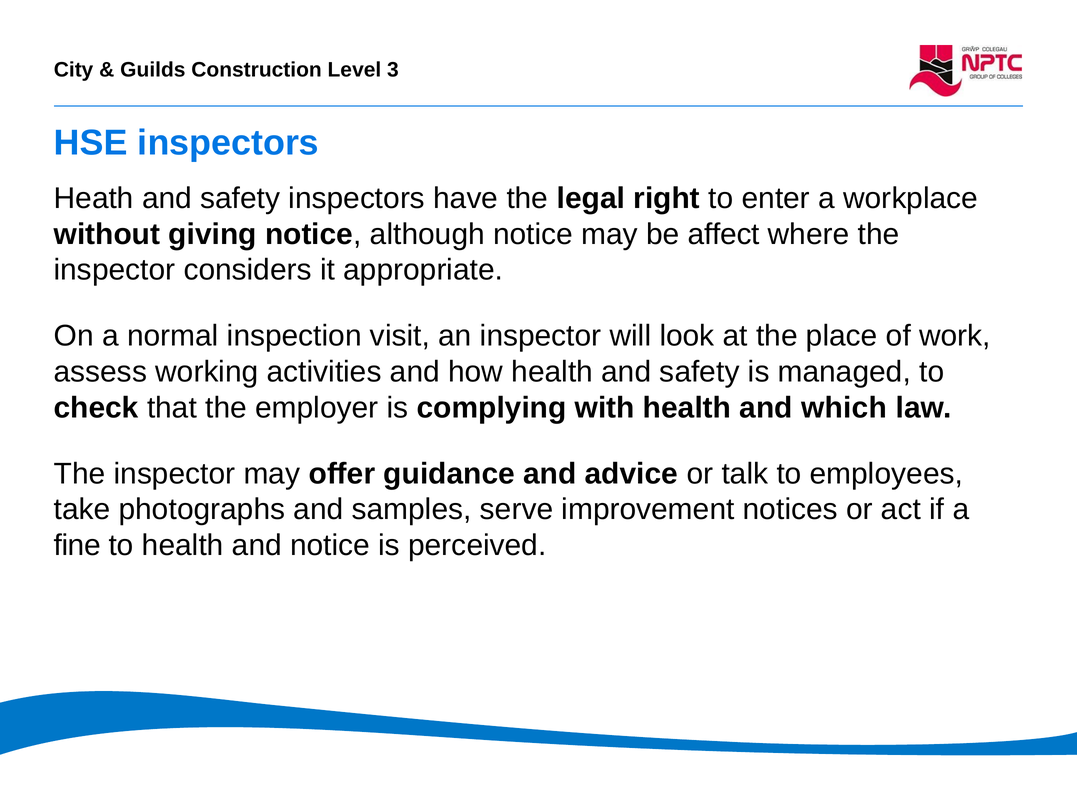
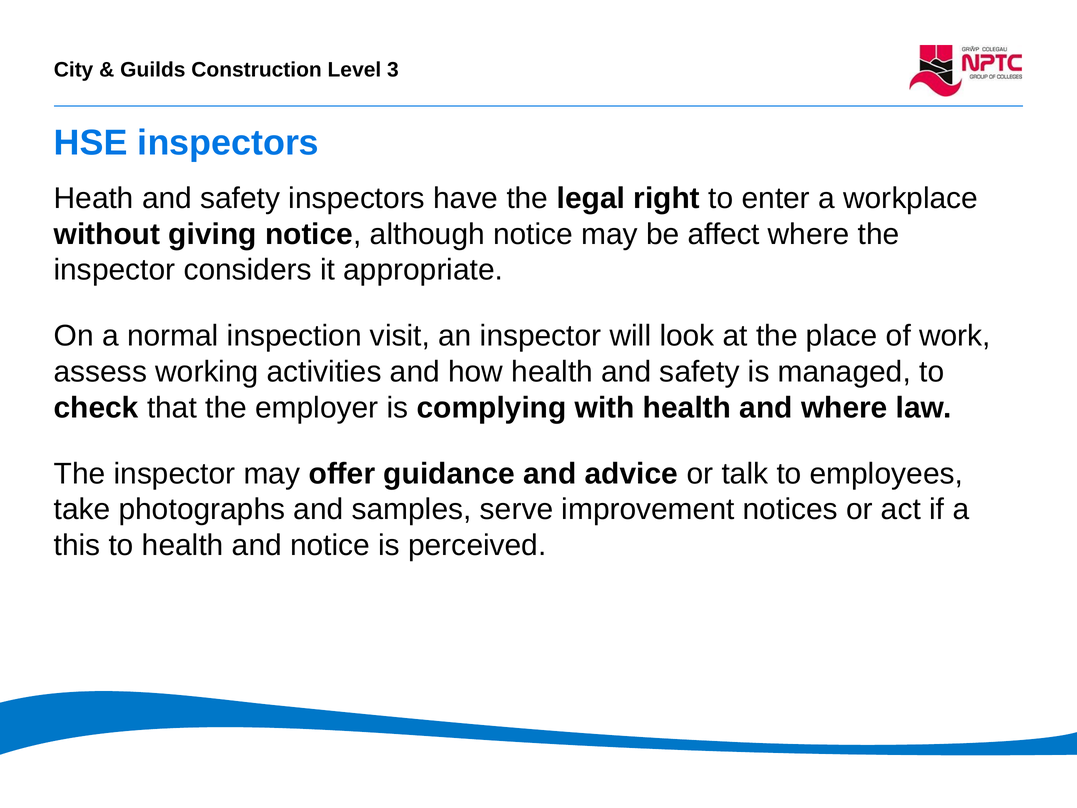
and which: which -> where
fine: fine -> this
